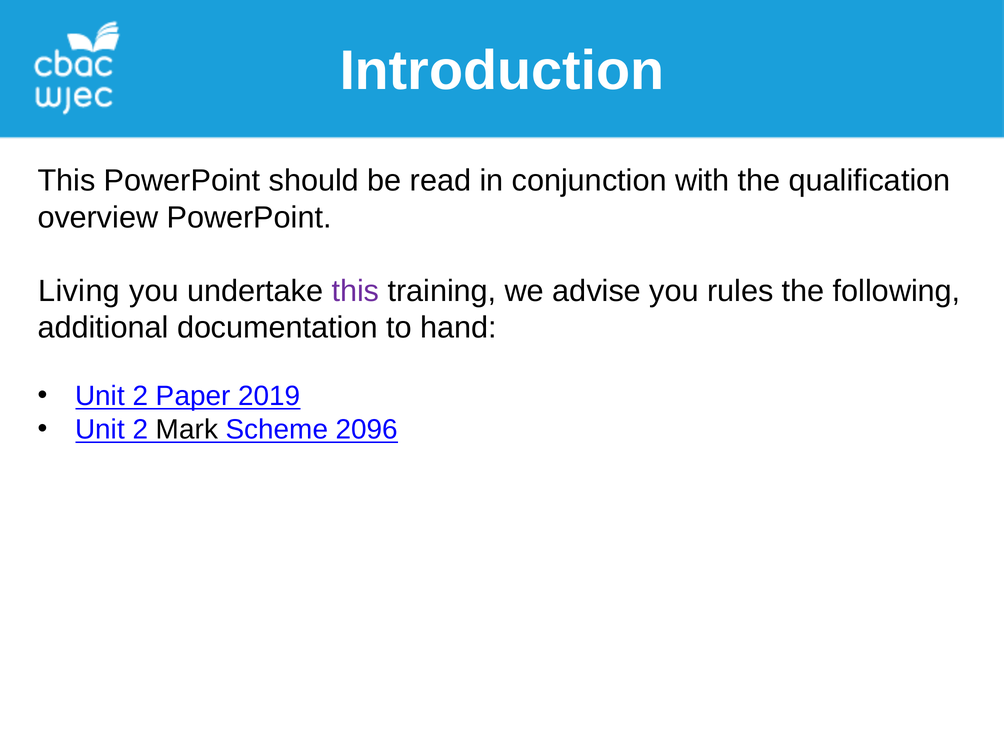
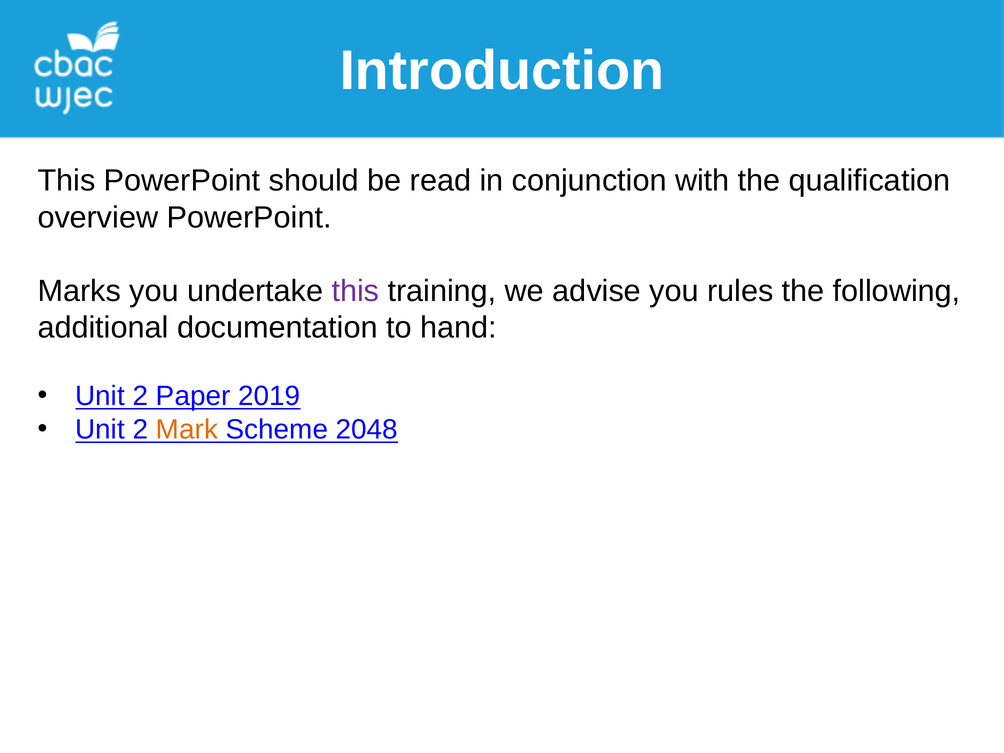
Living: Living -> Marks
Mark colour: black -> orange
2096: 2096 -> 2048
